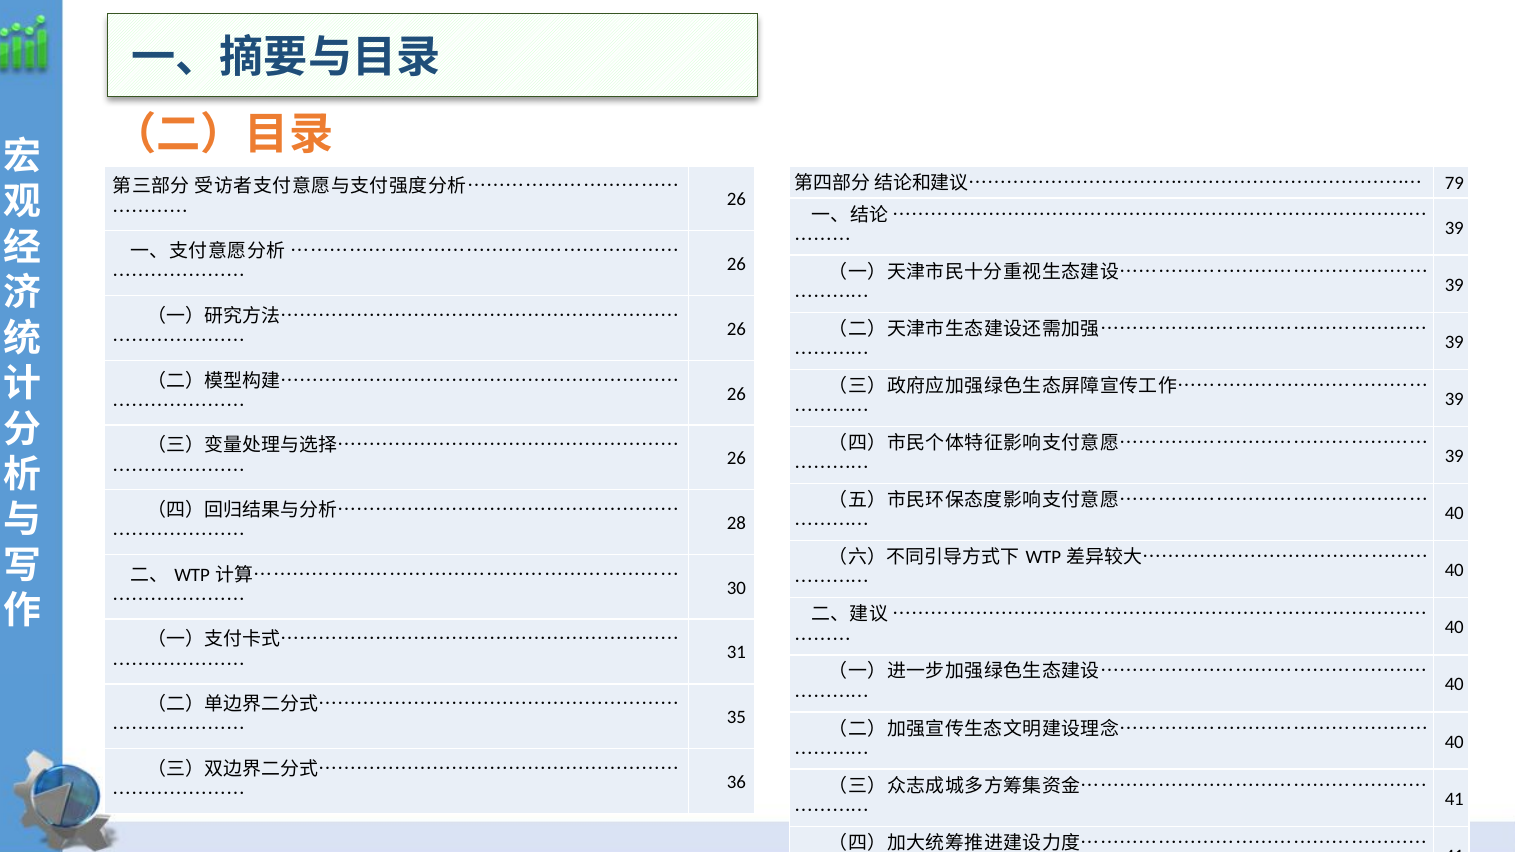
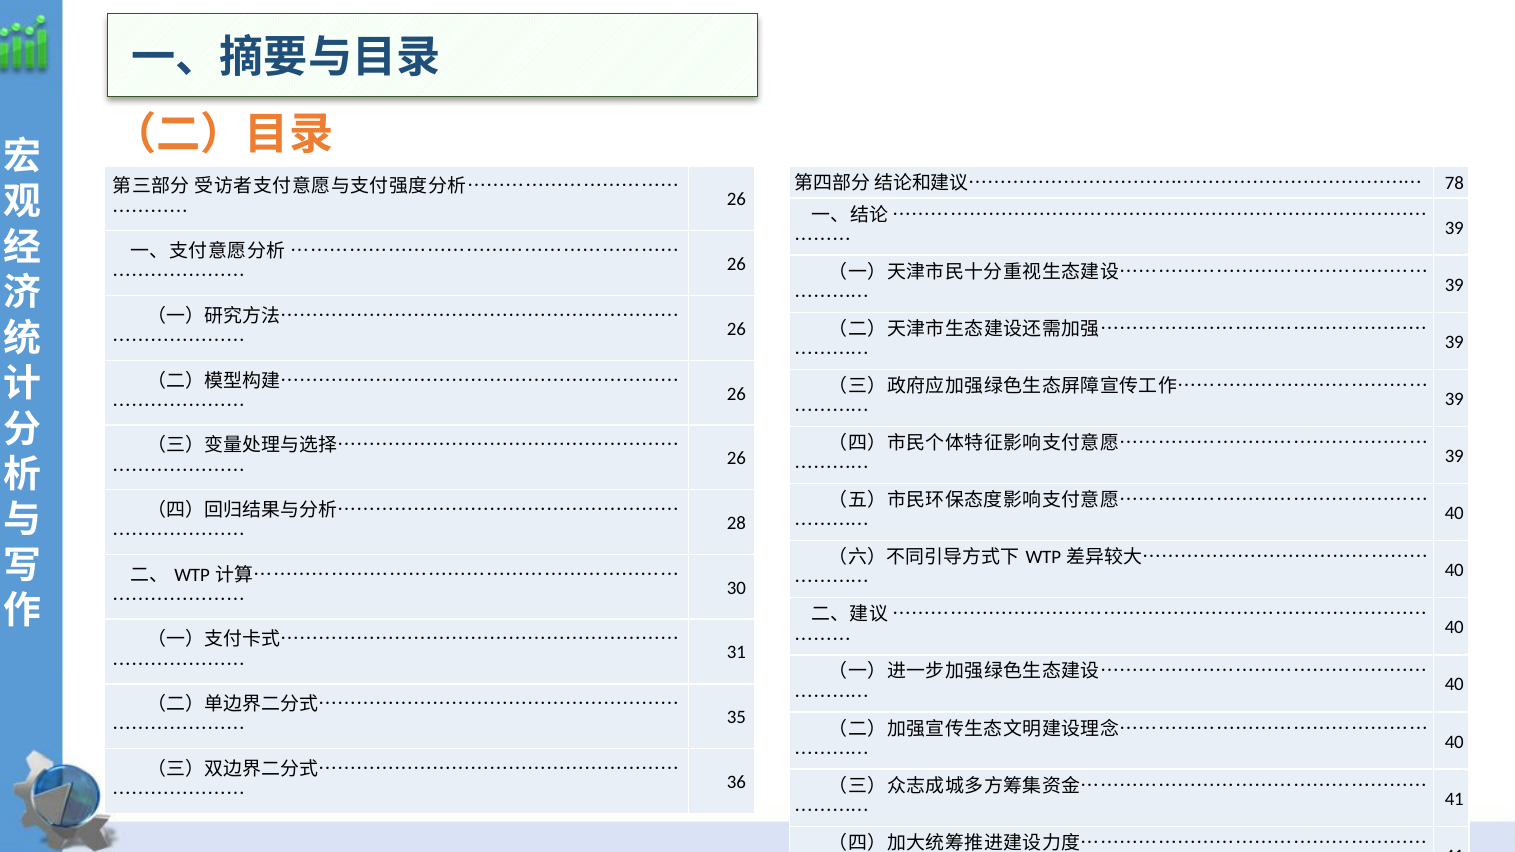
79: 79 -> 78
